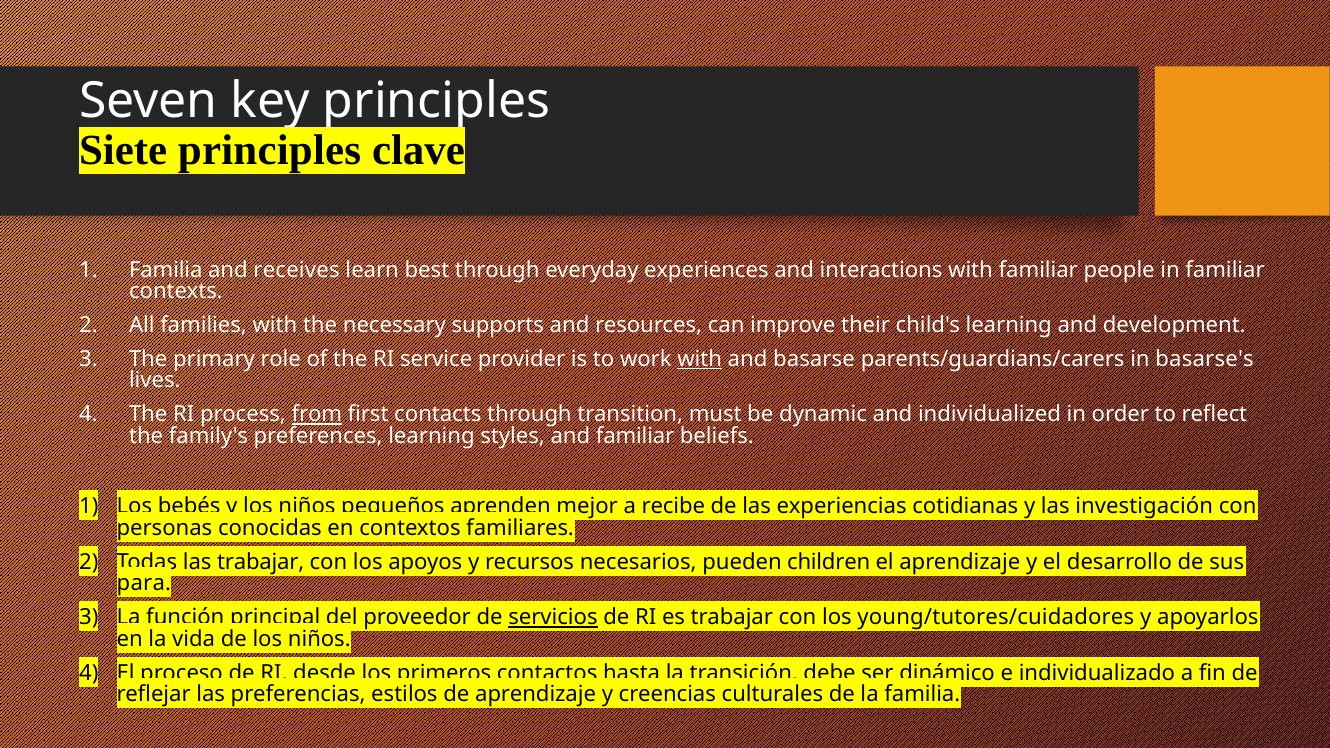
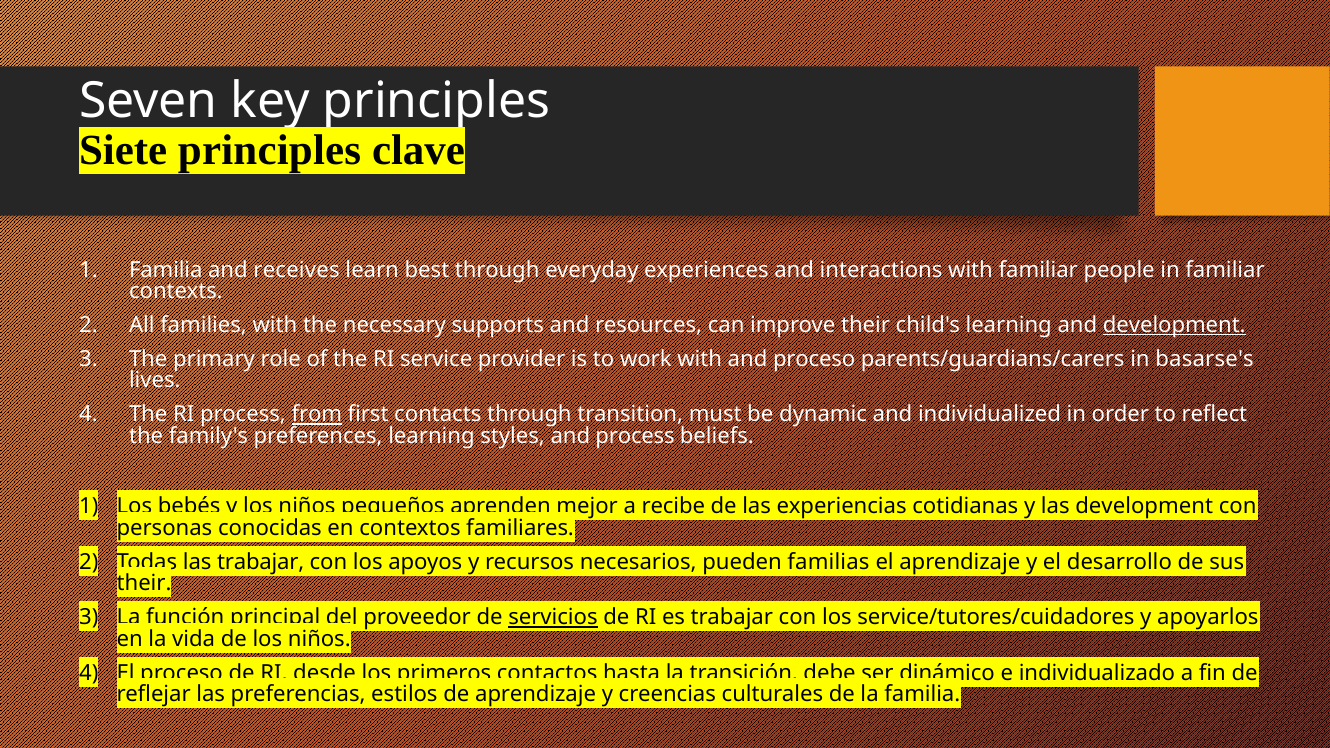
development at (1174, 325) underline: none -> present
with at (700, 359) underline: present -> none
and basarse: basarse -> proceso
and familiar: familiar -> process
las investigación: investigación -> development
children: children -> familias
para at (144, 584): para -> their
young/tutores/cuidadores: young/tutores/cuidadores -> service/tutores/cuidadores
